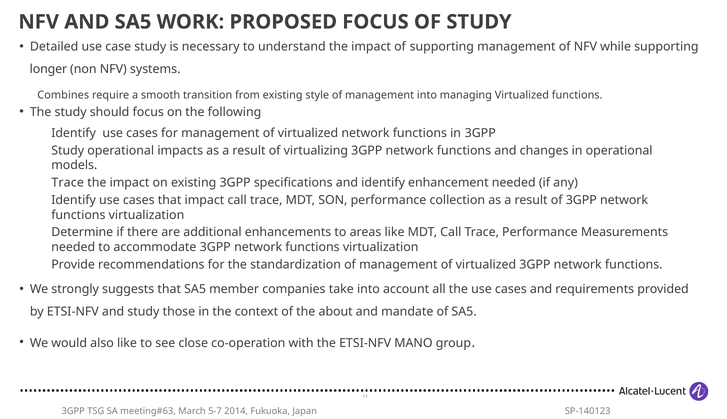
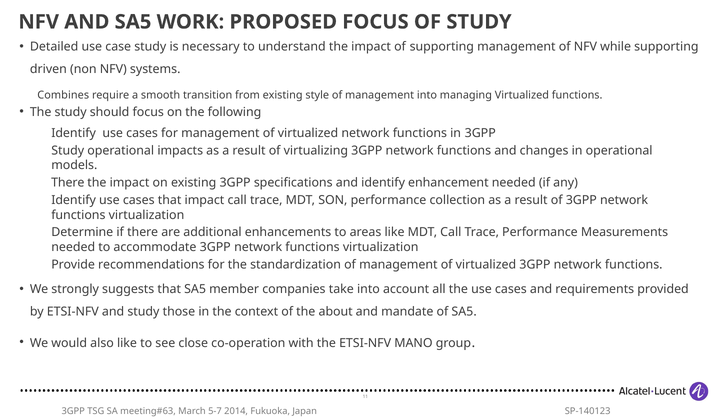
longer: longer -> driven
Trace at (68, 183): Trace -> There
